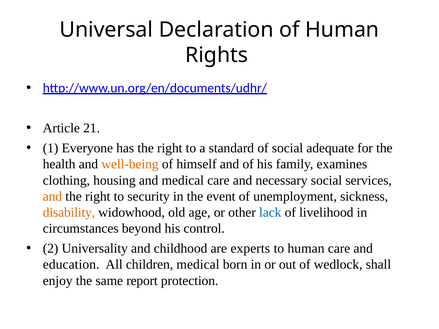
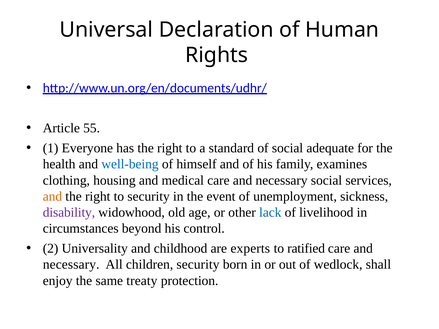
21: 21 -> 55
well-being colour: orange -> blue
disability colour: orange -> purple
to human: human -> ratified
education at (71, 265): education -> necessary
children medical: medical -> security
report: report -> treaty
